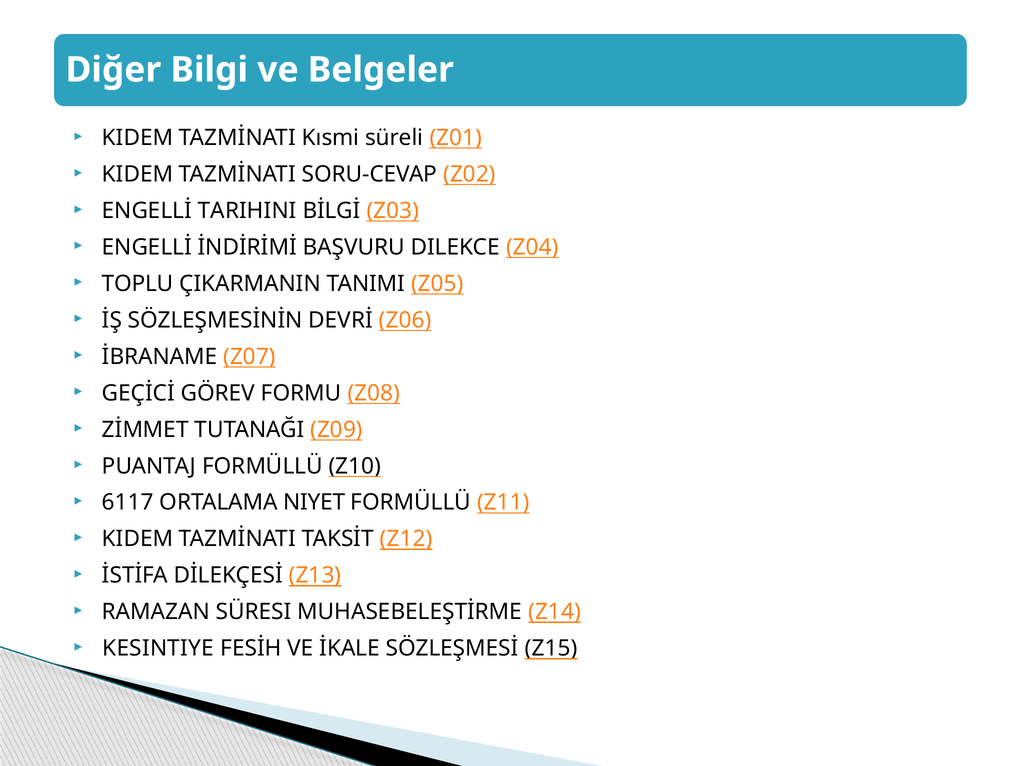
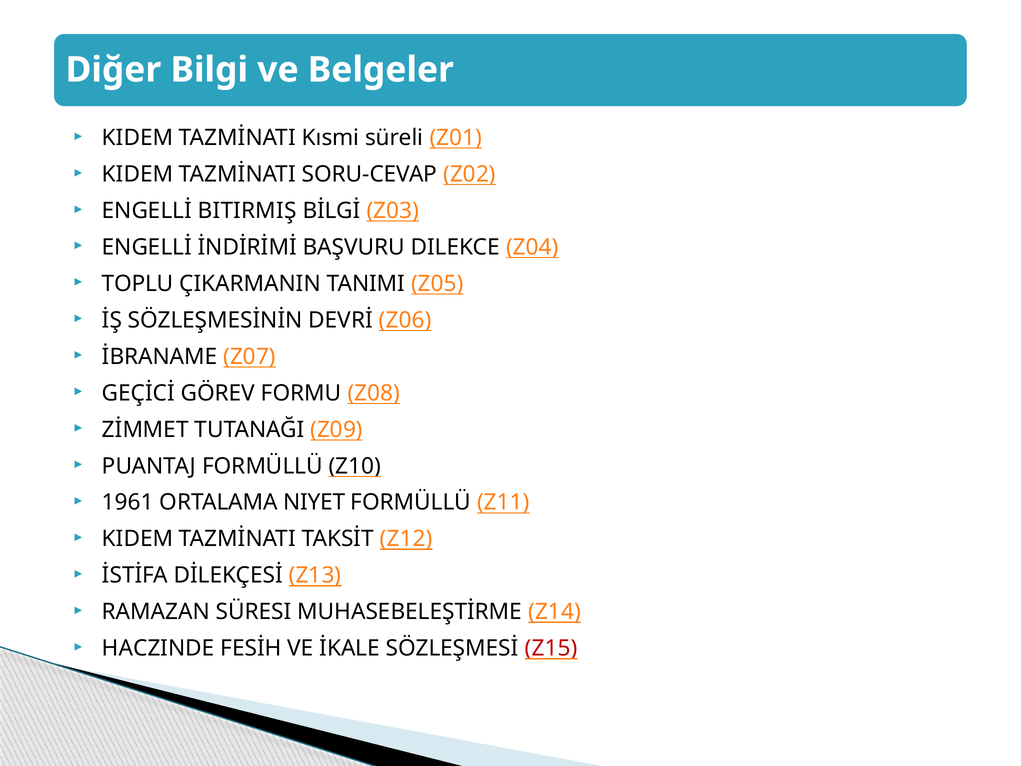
TARIHINI: TARIHINI -> BITIRMIŞ
6117: 6117 -> 1961
KESINTIYE: KESINTIYE -> HACZINDE
Z15 colour: black -> red
